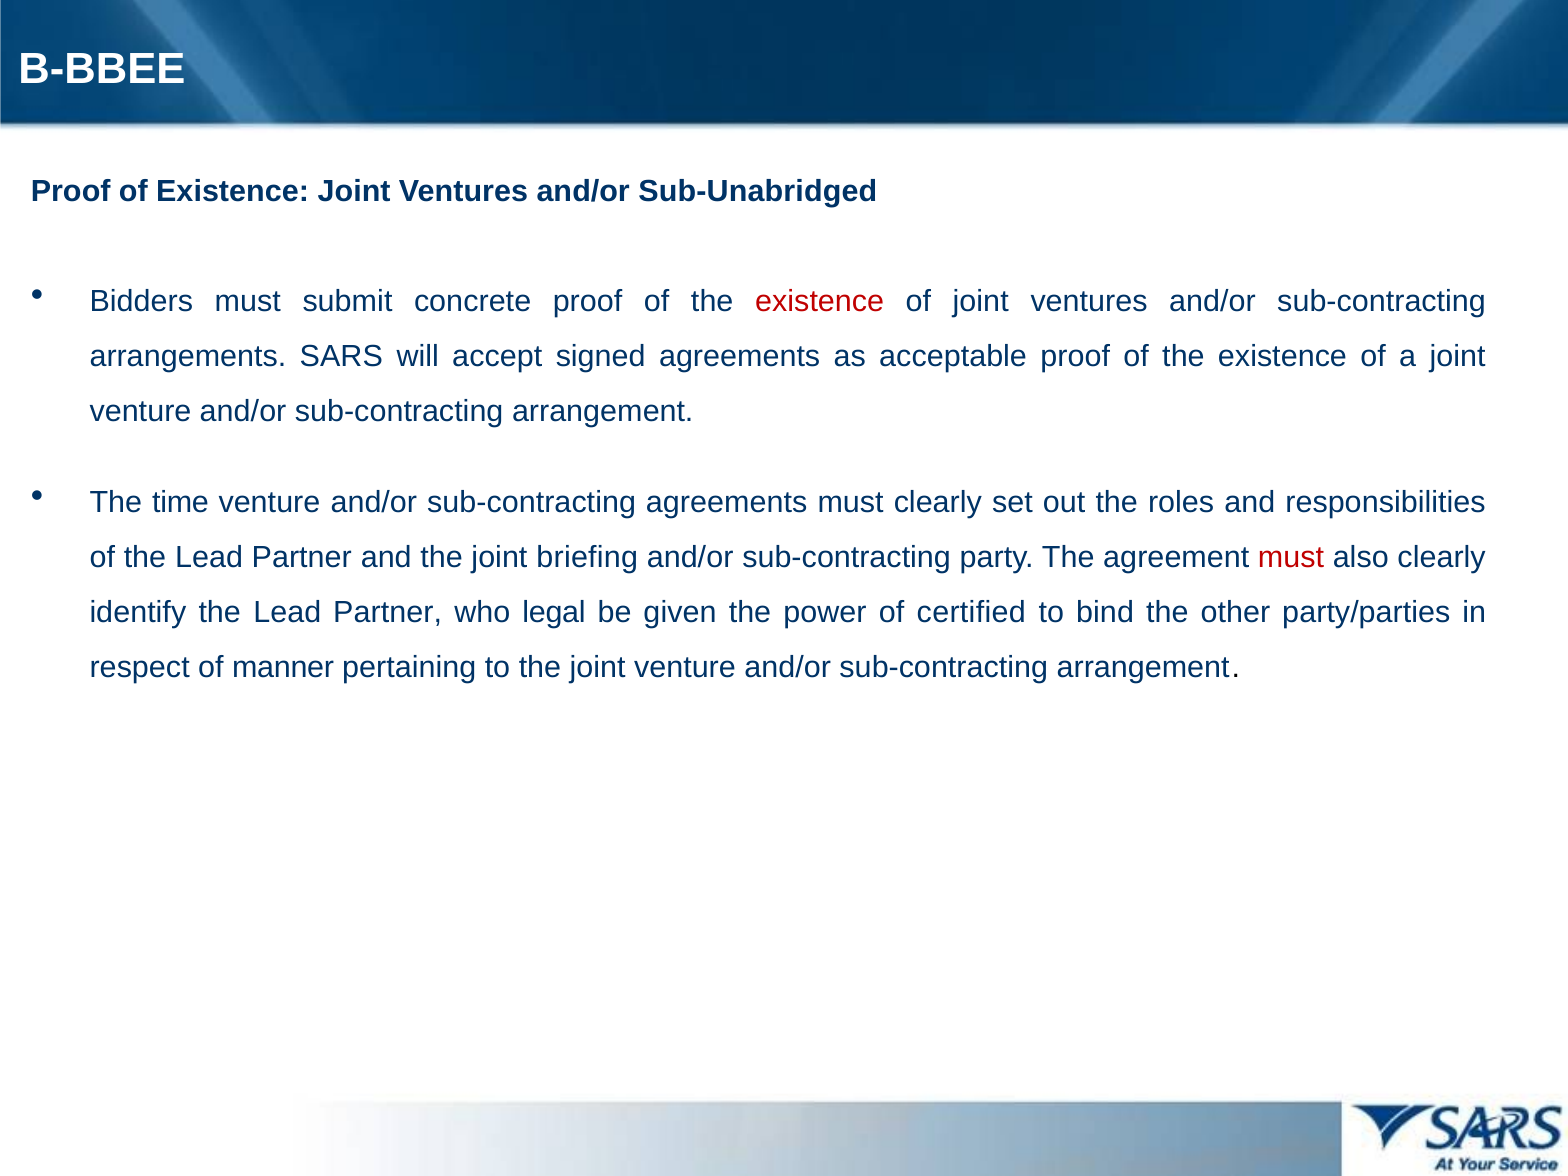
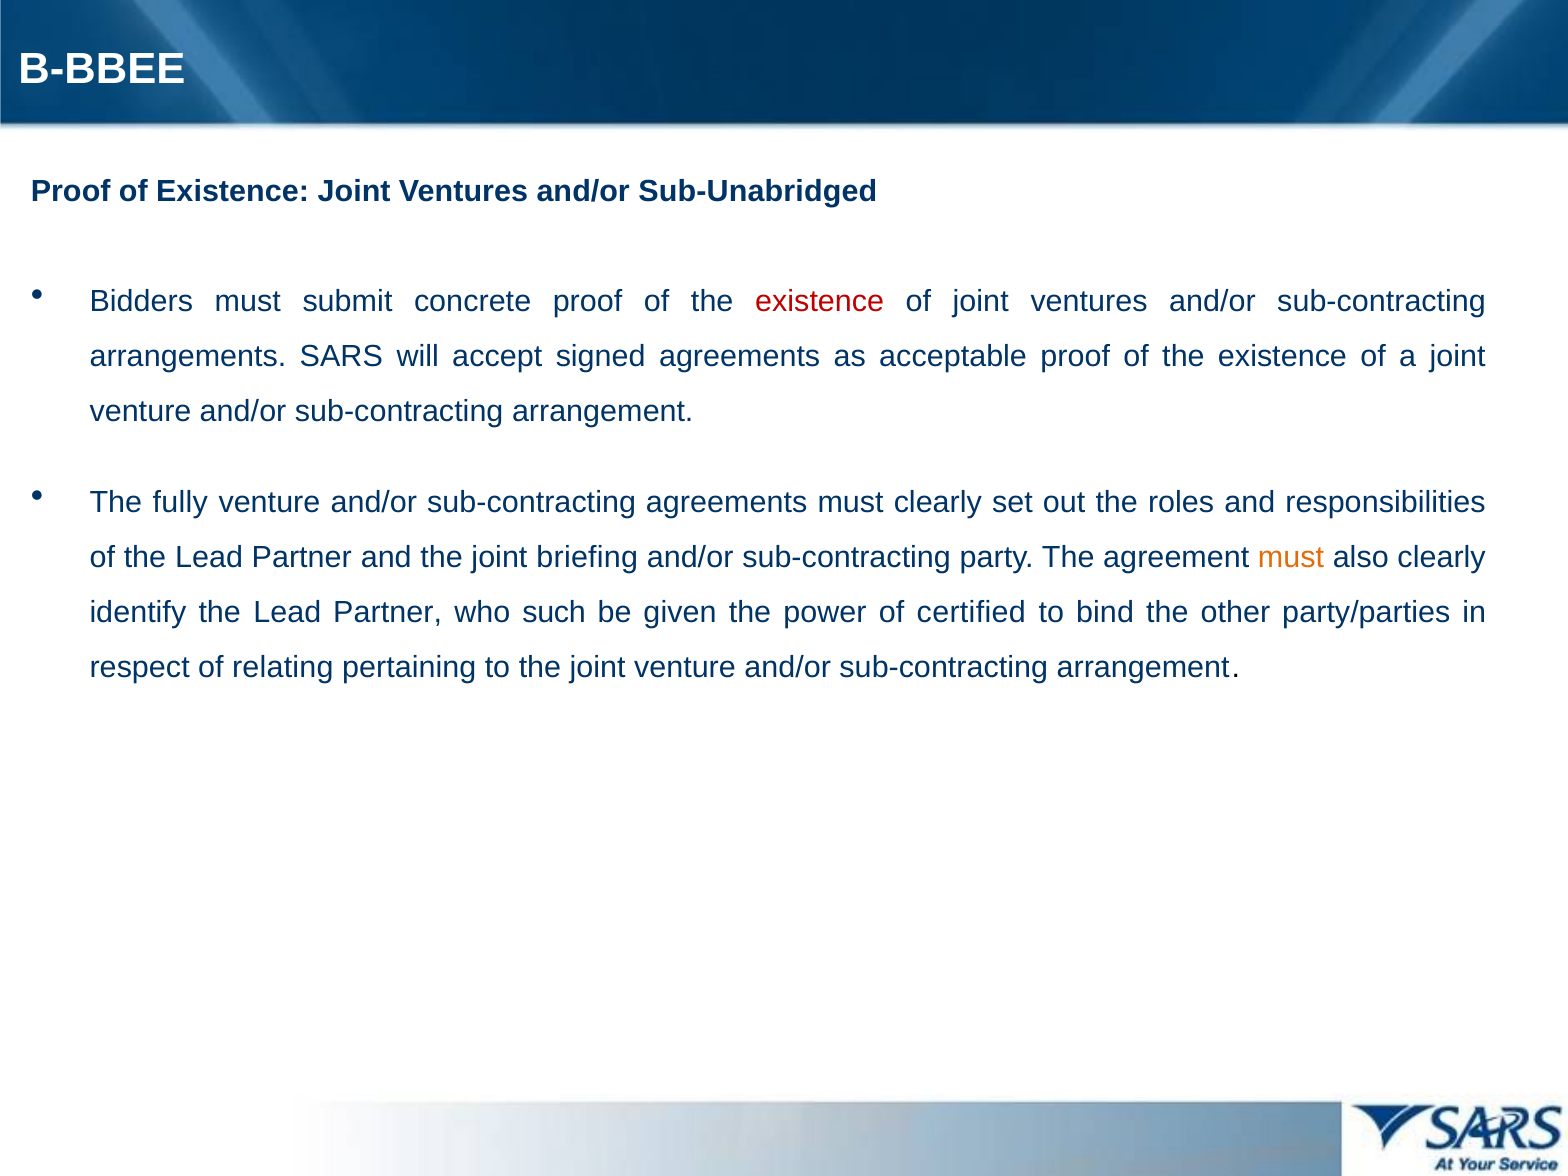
time: time -> fully
must at (1291, 557) colour: red -> orange
legal: legal -> such
manner: manner -> relating
